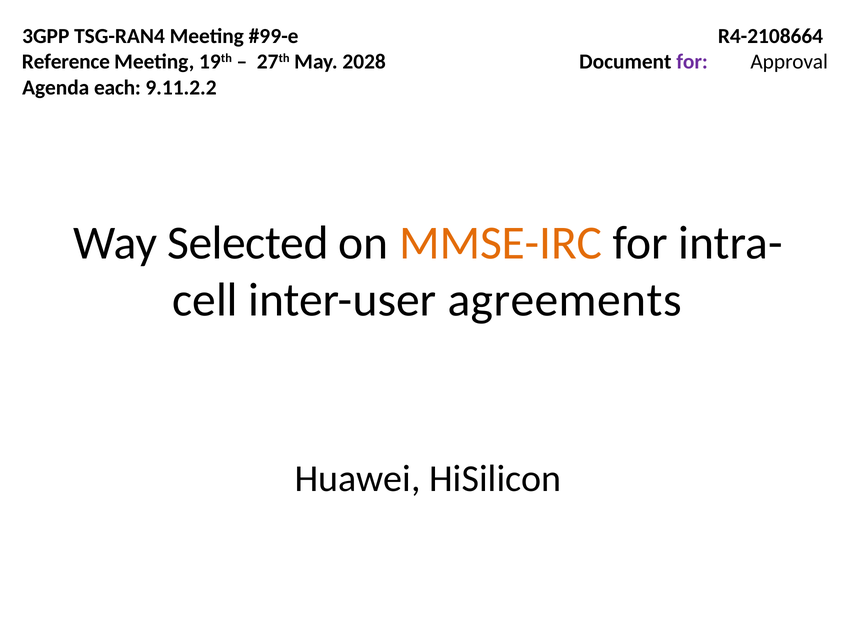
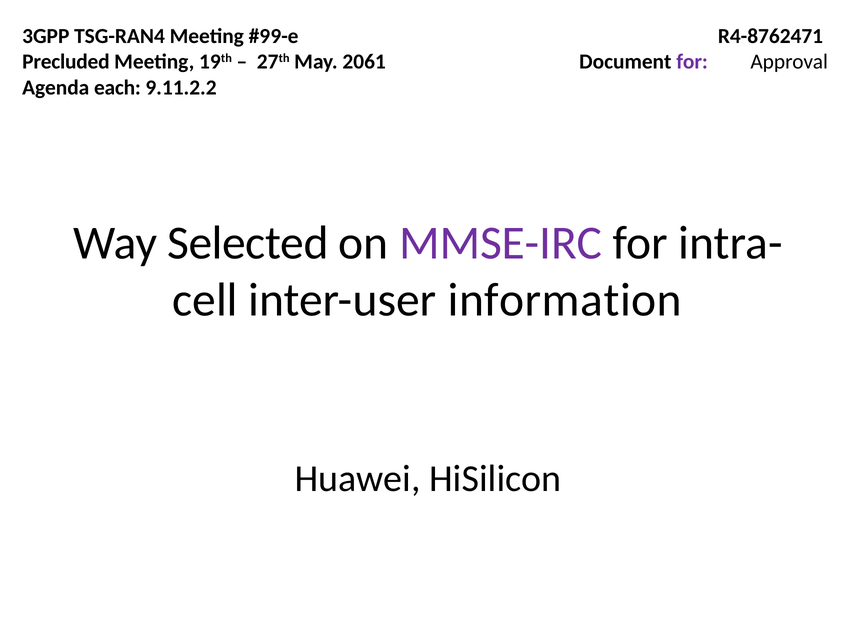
R4-2108664: R4-2108664 -> R4-8762471
Reference: Reference -> Precluded
2028: 2028 -> 2061
MMSE-IRC colour: orange -> purple
agreements: agreements -> information
